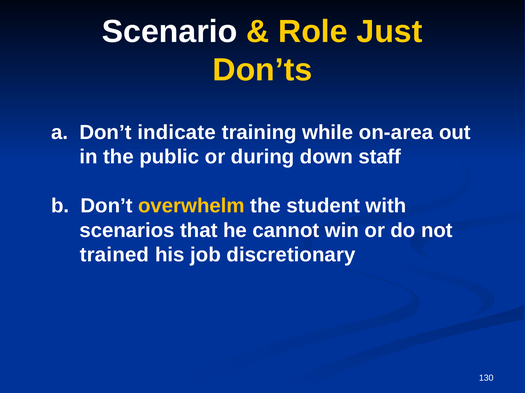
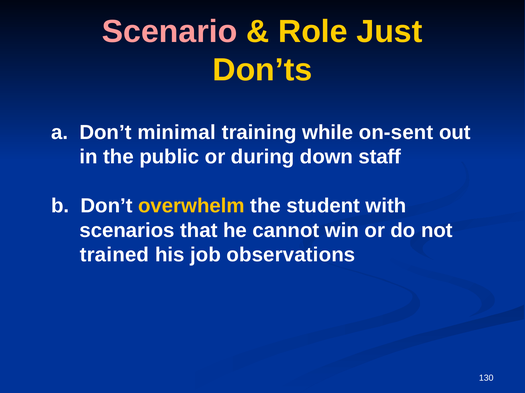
Scenario colour: white -> pink
indicate: indicate -> minimal
on-area: on-area -> on-sent
discretionary: discretionary -> observations
